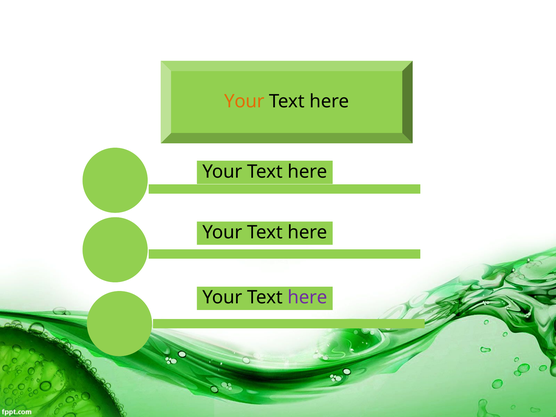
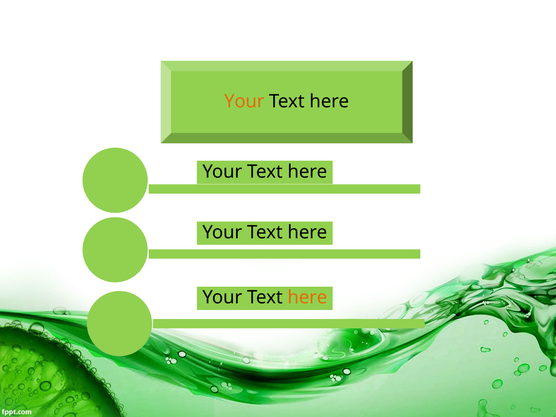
here at (307, 298) colour: purple -> orange
